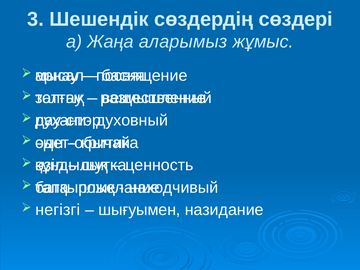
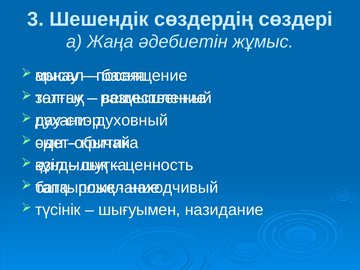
аларымыз: аларымыз -> әдебиетін
негізгі: негізгі -> түсінік
